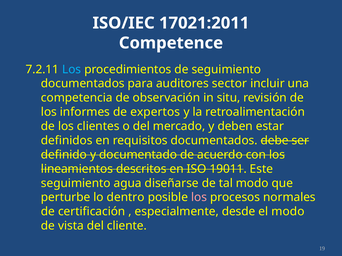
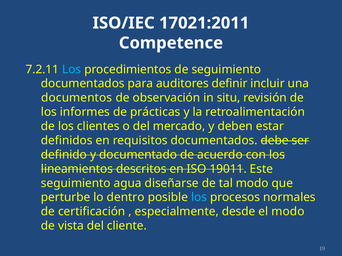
sector: sector -> definir
competencia: competencia -> documentos
expertos: expertos -> prácticas
los at (199, 198) colour: pink -> light blue
